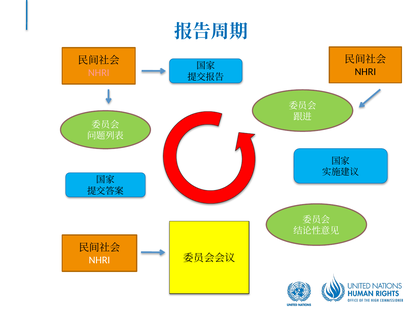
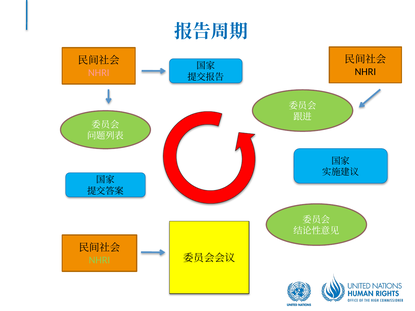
NHRI at (99, 260) colour: white -> light green
